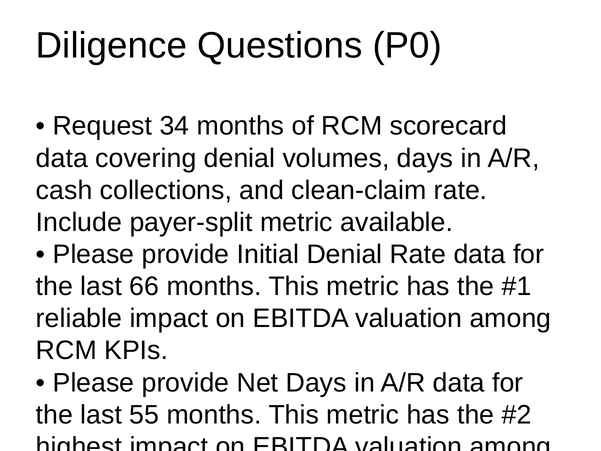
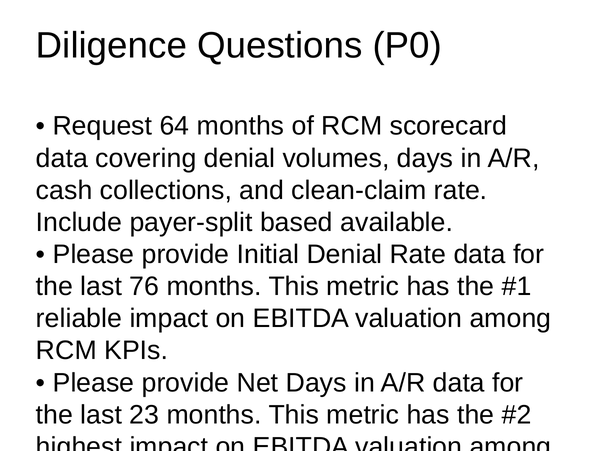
34: 34 -> 64
payer-split metric: metric -> based
66: 66 -> 76
55: 55 -> 23
